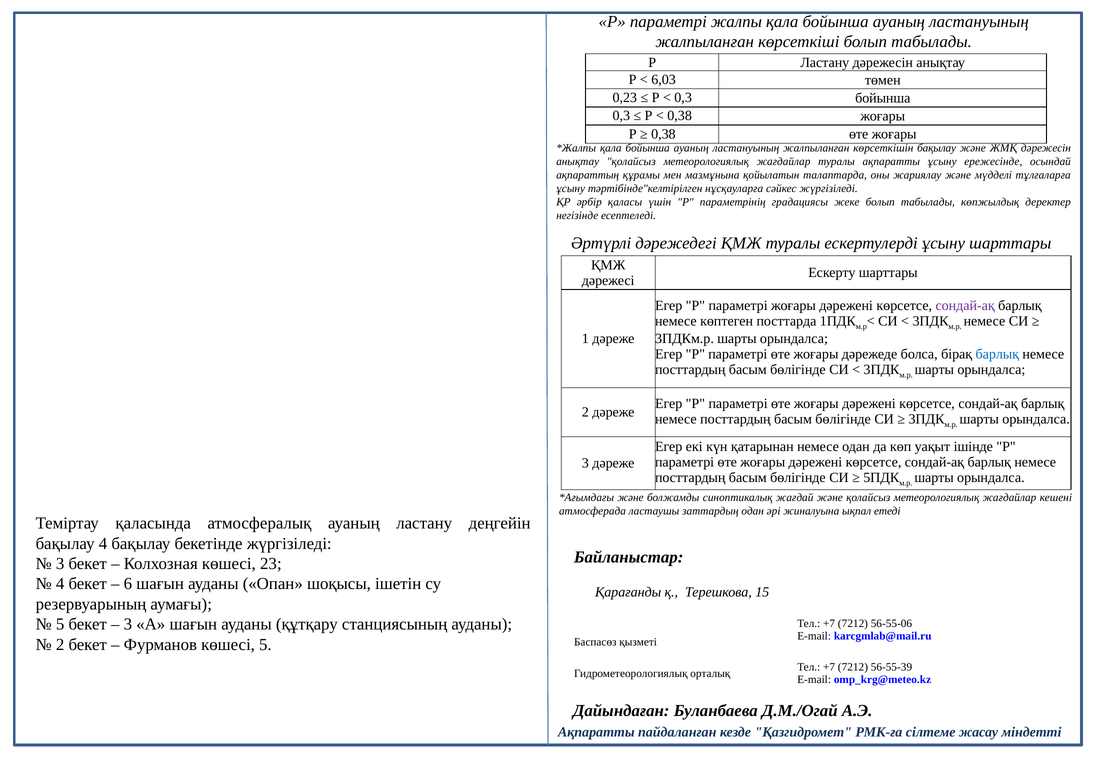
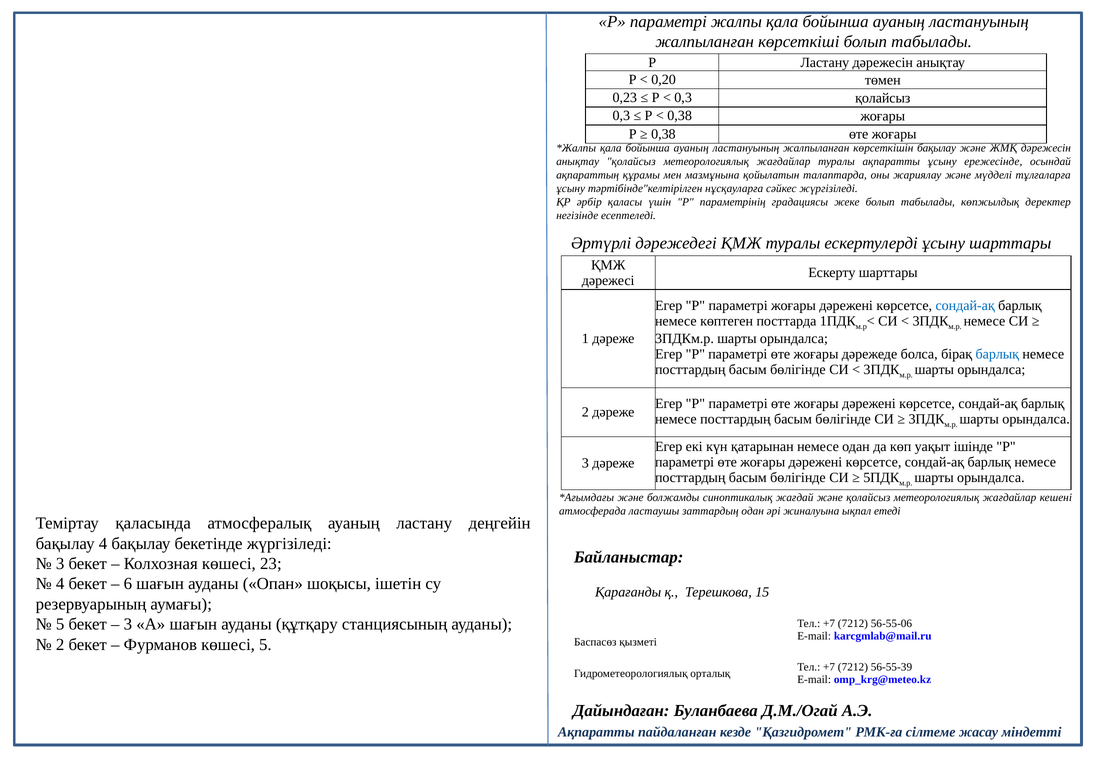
6,03: 6,03 -> 0,20
0,3 бойынша: бойынша -> қолайсыз
сондай-ақ at (965, 306) colour: purple -> blue
